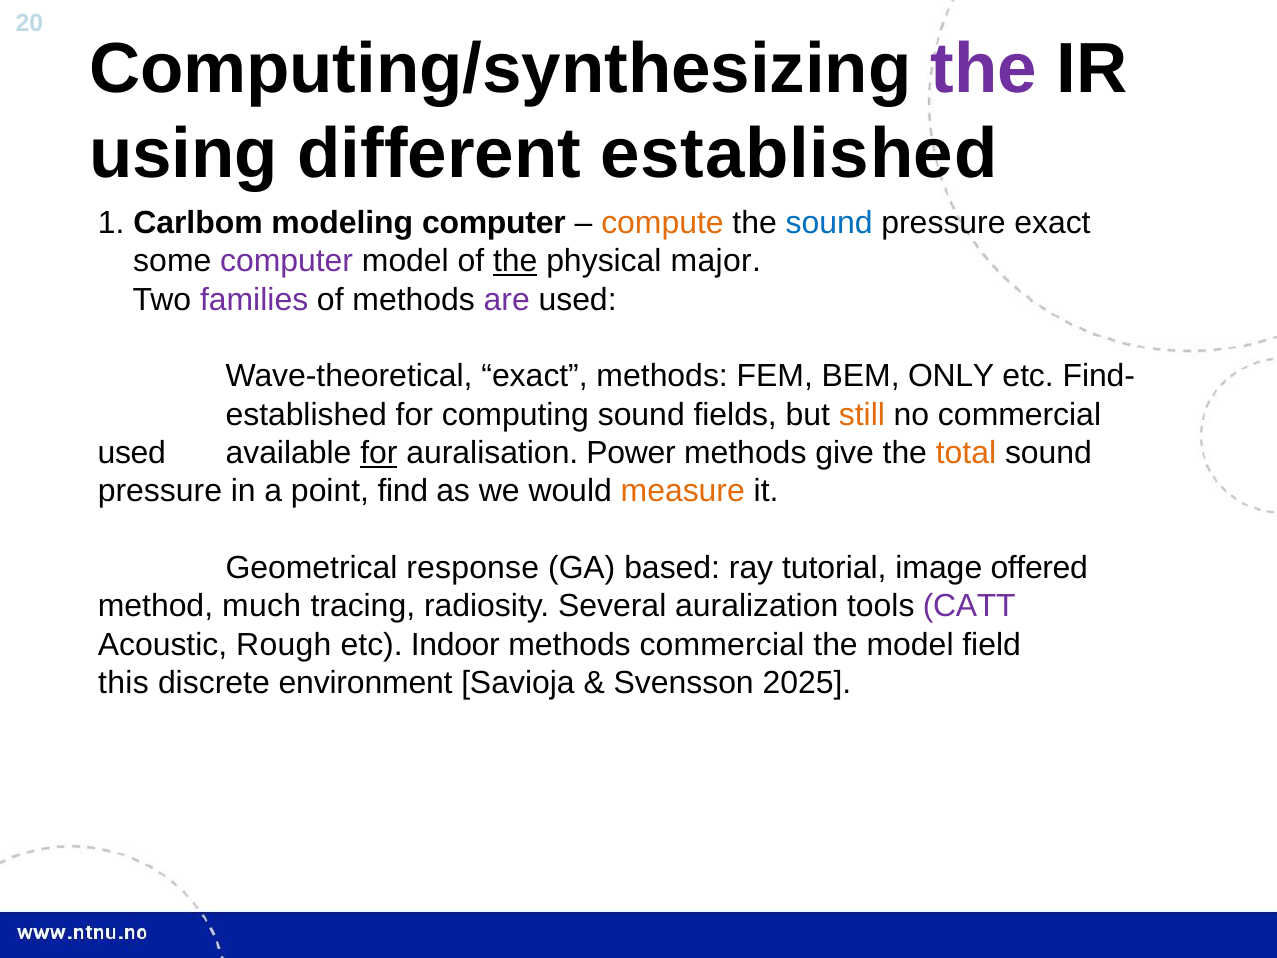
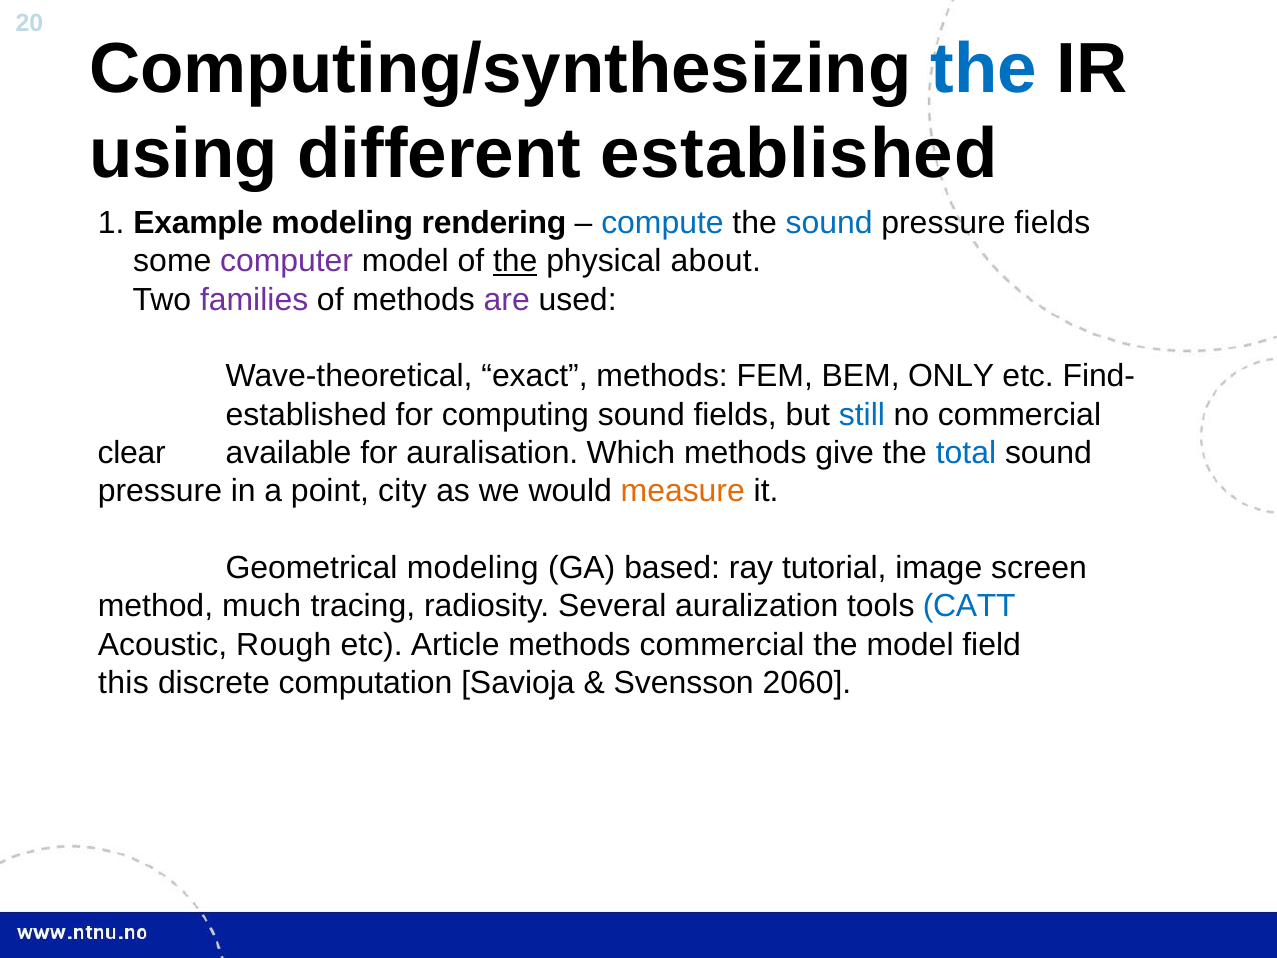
the at (984, 69) colour: purple -> blue
Carlbom: Carlbom -> Example
modeling computer: computer -> rendering
compute colour: orange -> blue
pressure exact: exact -> fields
major: major -> about
still colour: orange -> blue
used at (132, 453): used -> clear
for at (379, 453) underline: present -> none
Power: Power -> Which
total colour: orange -> blue
find: find -> city
Geometrical response: response -> modeling
offered: offered -> screen
CATT colour: purple -> blue
Indoor: Indoor -> Article
environment: environment -> computation
2025: 2025 -> 2060
